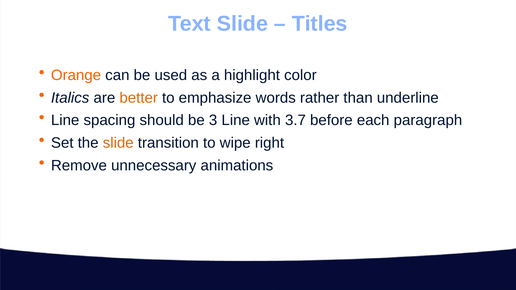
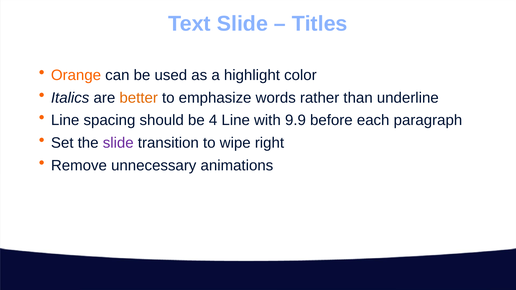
3: 3 -> 4
3.7: 3.7 -> 9.9
slide at (118, 143) colour: orange -> purple
